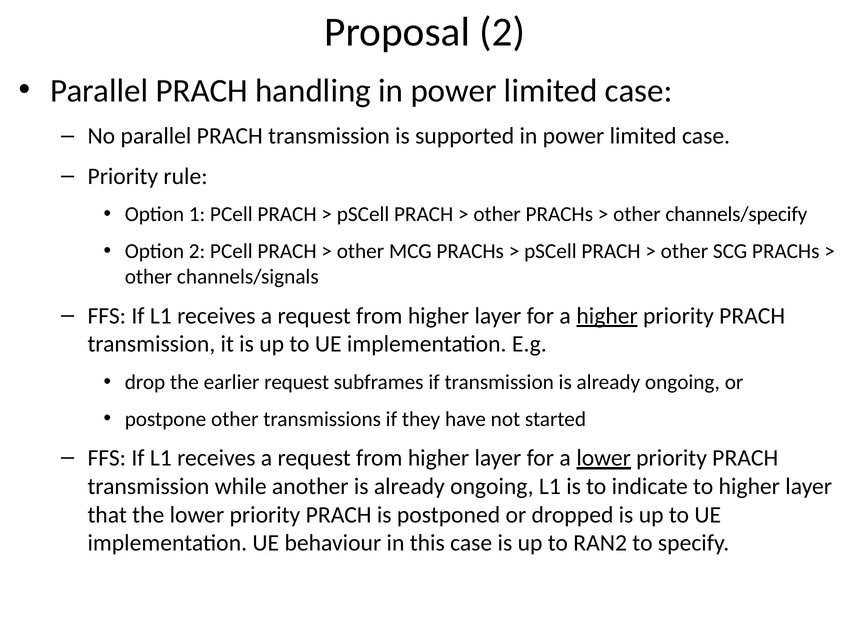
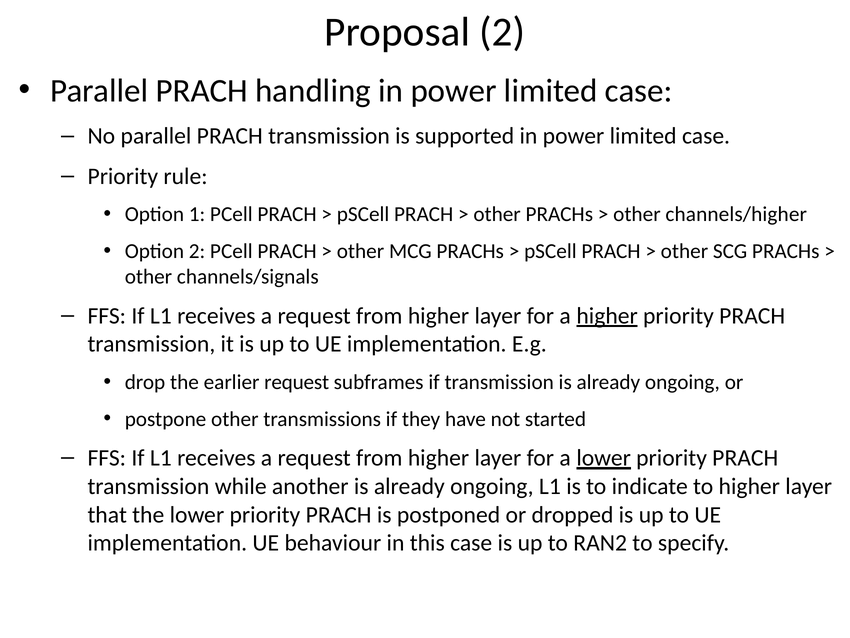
channels/specify: channels/specify -> channels/higher
